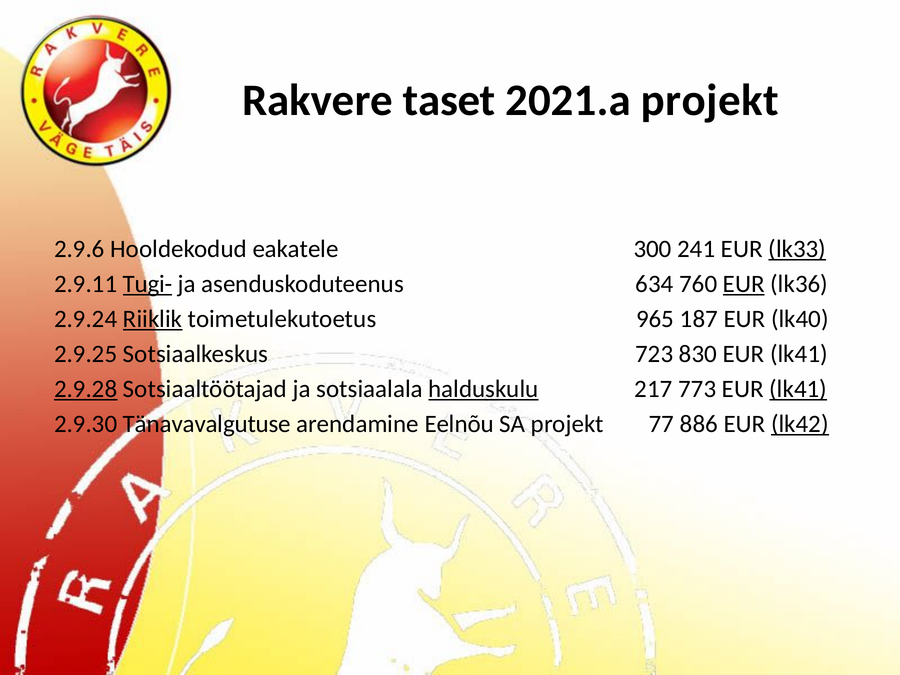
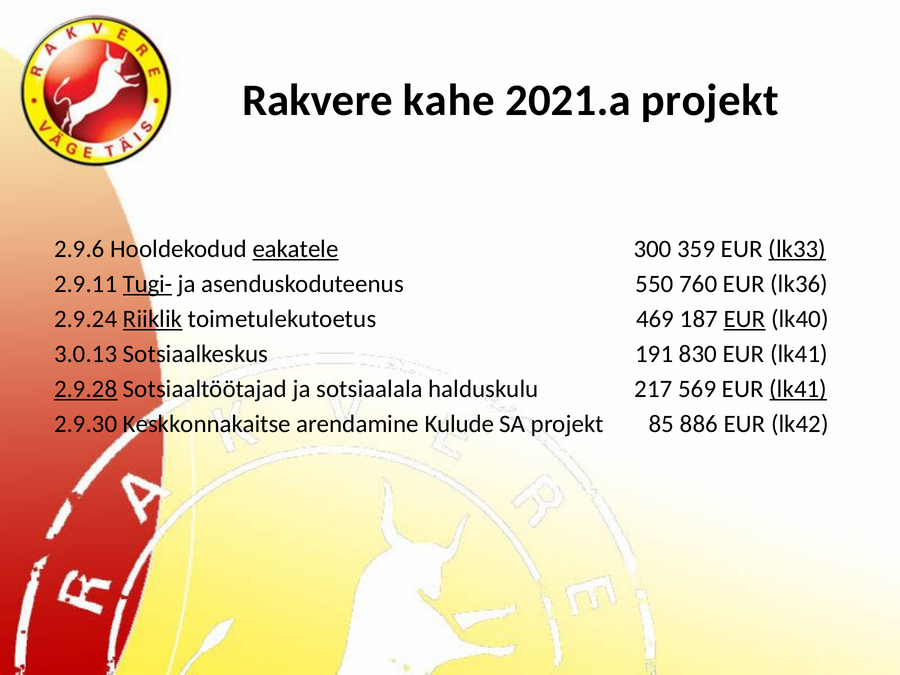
taset: taset -> kahe
eakatele underline: none -> present
241: 241 -> 359
634: 634 -> 550
EUR at (744, 284) underline: present -> none
965: 965 -> 469
EUR at (744, 319) underline: none -> present
2.9.25: 2.9.25 -> 3.0.13
723: 723 -> 191
halduskulu underline: present -> none
773: 773 -> 569
Tänavavalgutuse: Tänavavalgutuse -> Keskkonnakaitse
Eelnõu: Eelnõu -> Kulude
77: 77 -> 85
lk42 underline: present -> none
